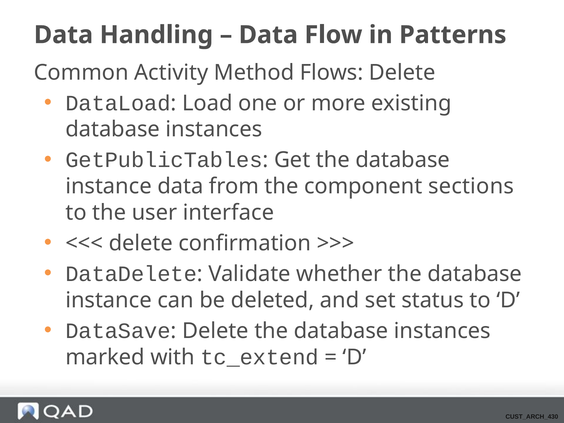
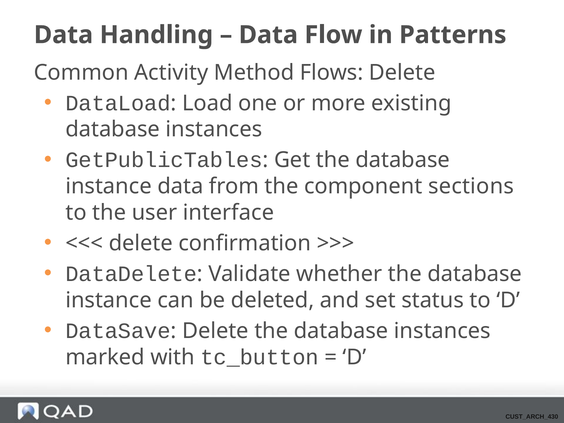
tc_extend: tc_extend -> tc_button
